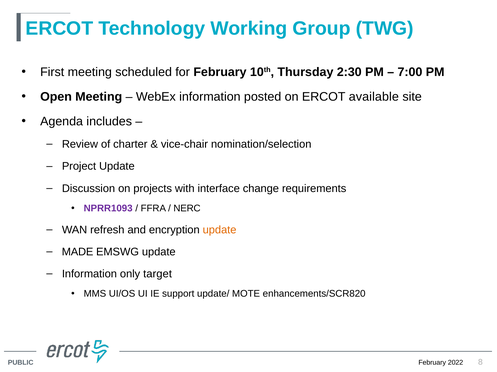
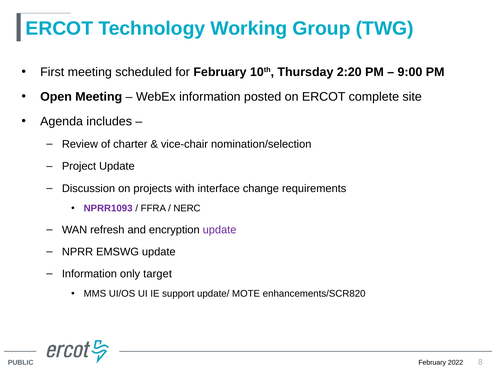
2:30: 2:30 -> 2:20
7:00: 7:00 -> 9:00
available: available -> complete
update at (220, 230) colour: orange -> purple
MADE: MADE -> NPRR
